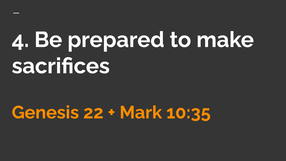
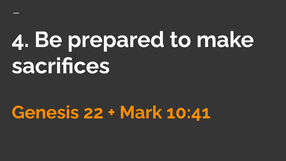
10:35: 10:35 -> 10:41
